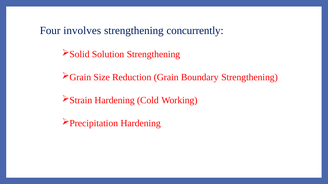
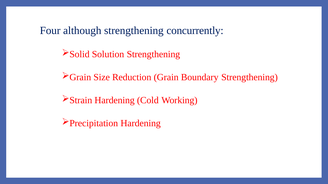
involves: involves -> although
